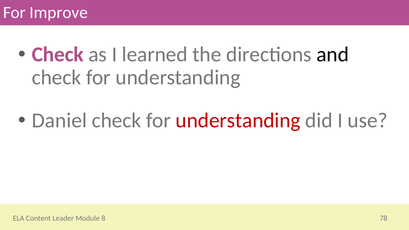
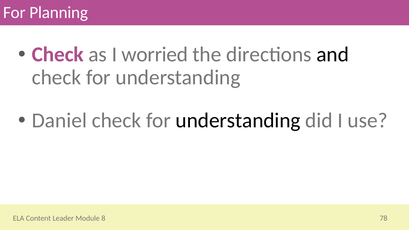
Improve: Improve -> Planning
learned: learned -> worried
understanding at (238, 121) colour: red -> black
